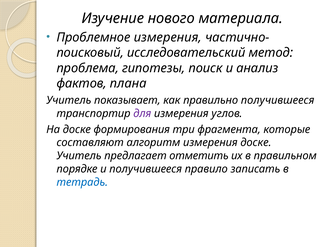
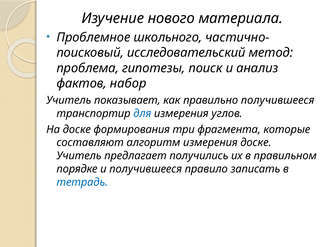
Проблемное измерения: измерения -> школьного
плана: плана -> набор
для colour: purple -> blue
отметить: отметить -> получились
